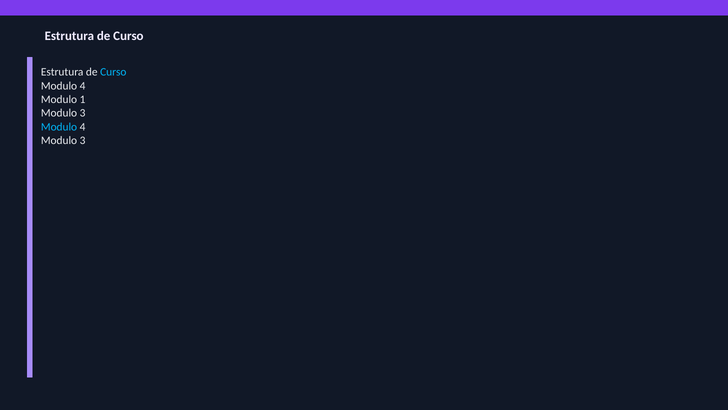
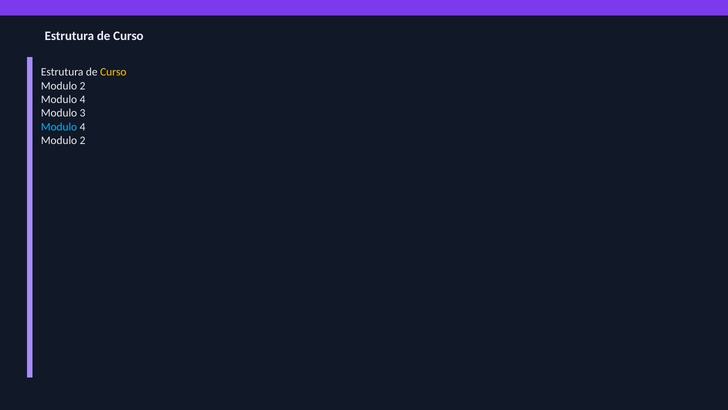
Curso at (113, 72) colour: light blue -> yellow
4 at (83, 86): 4 -> 2
1 at (83, 99): 1 -> 4
3 at (83, 140): 3 -> 2
